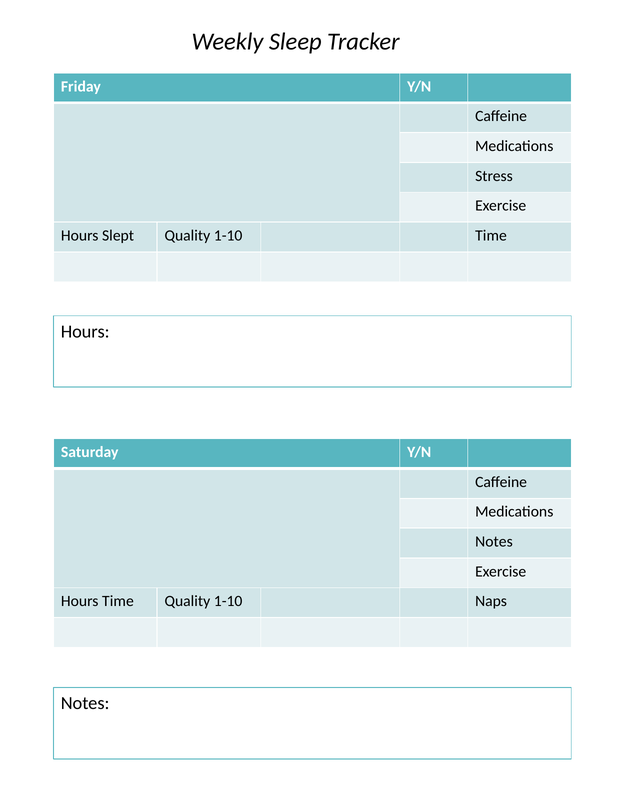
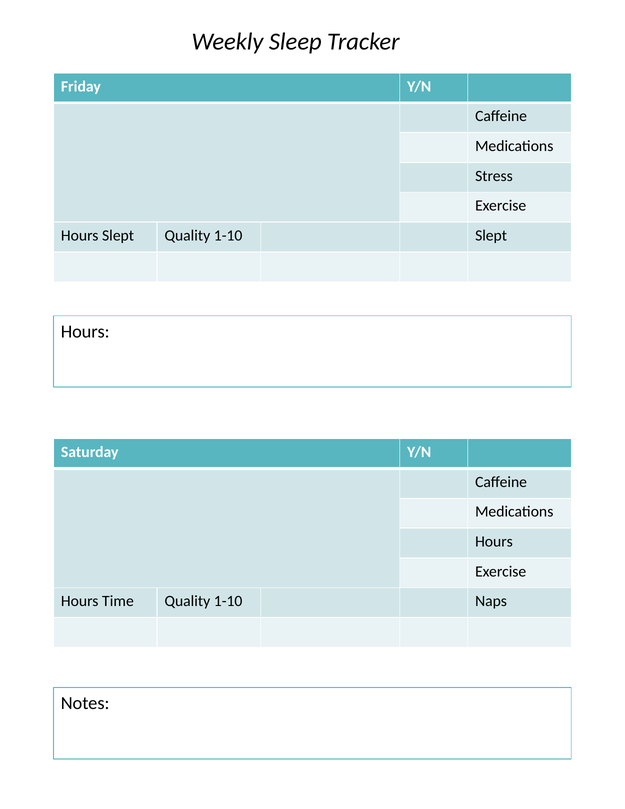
1-10 Time: Time -> Slept
Notes at (494, 542): Notes -> Hours
